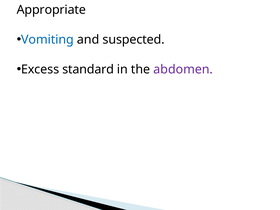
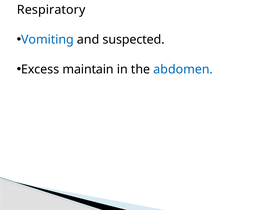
Appropriate: Appropriate -> Respiratory
standard: standard -> maintain
abdomen colour: purple -> blue
